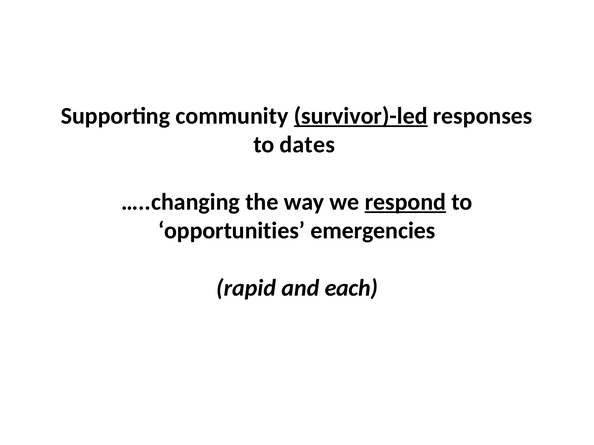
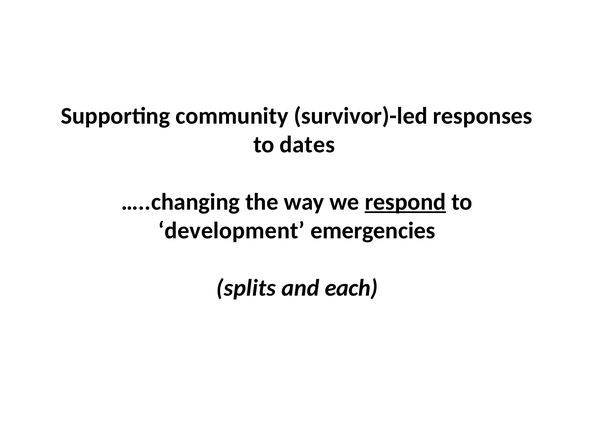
survivor)-led underline: present -> none
opportunities: opportunities -> development
rapid: rapid -> splits
